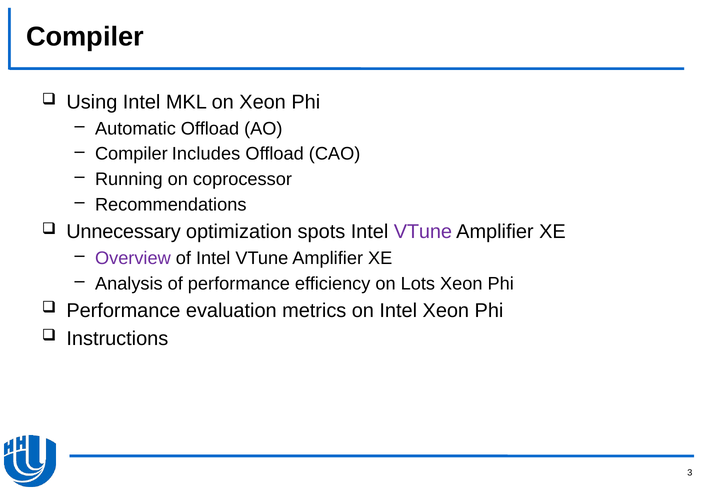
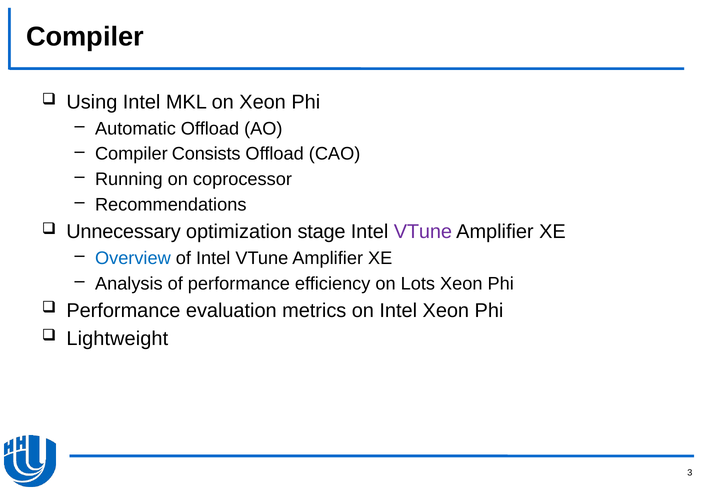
Includes: Includes -> Consists
spots: spots -> stage
Overview colour: purple -> blue
Instructions: Instructions -> Lightweight
